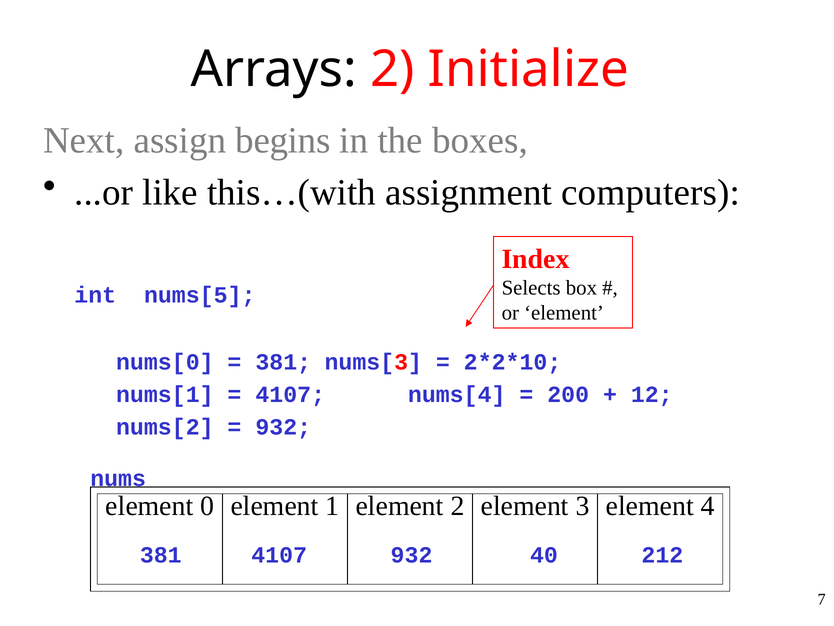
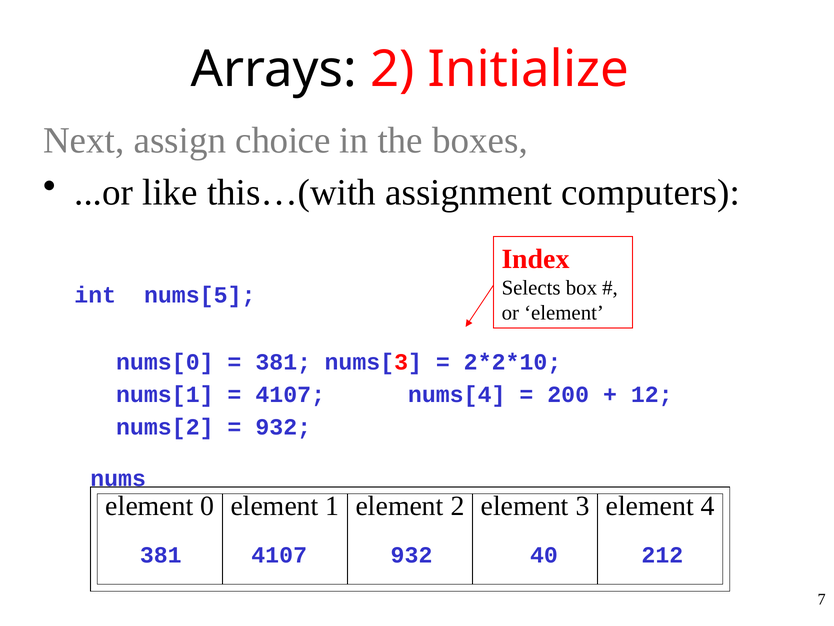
begins: begins -> choice
